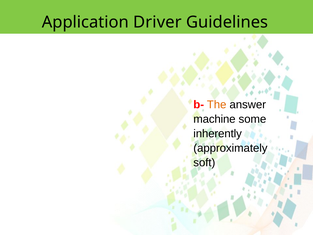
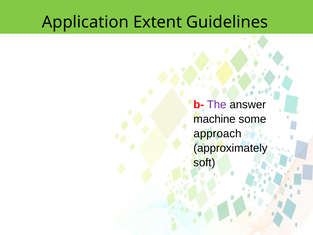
Driver: Driver -> Extent
The colour: orange -> purple
inherently: inherently -> approach
